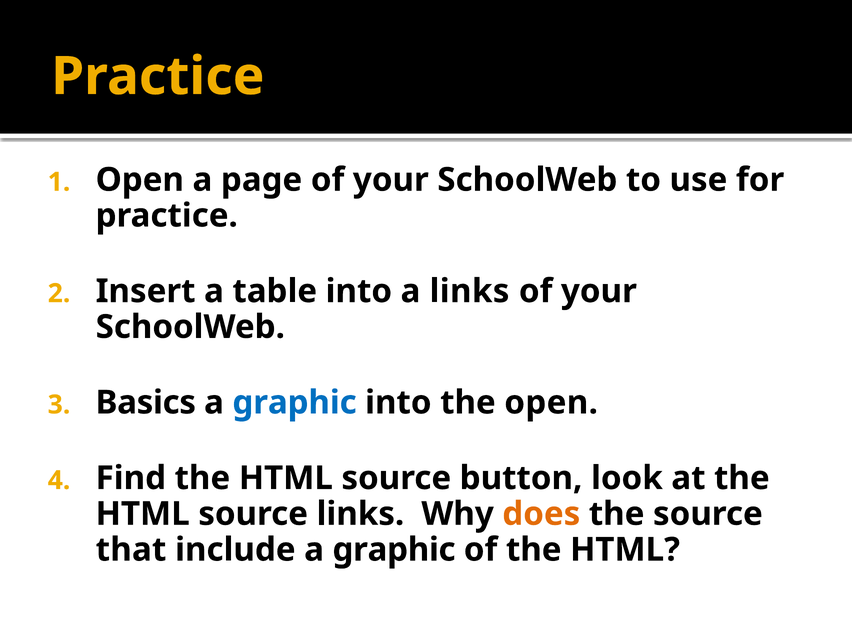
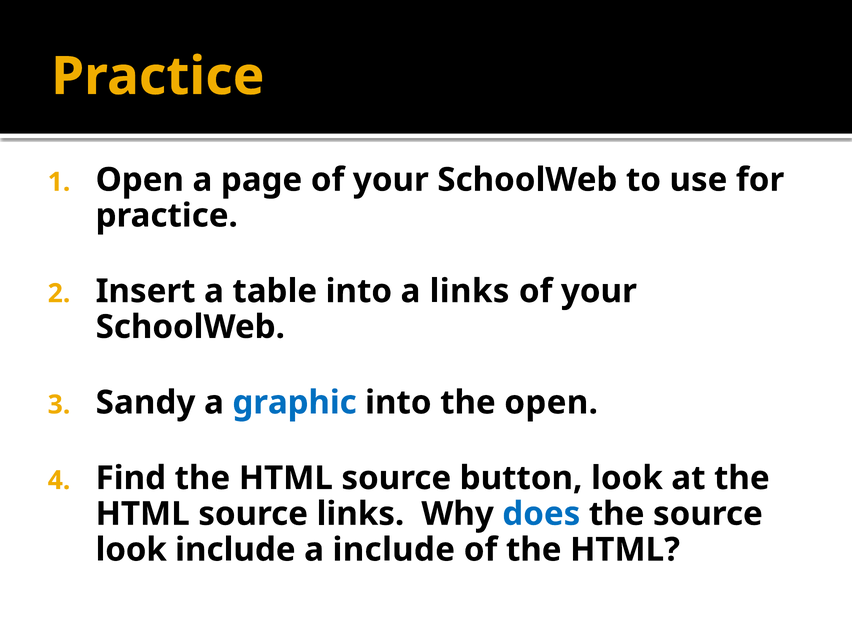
Basics: Basics -> Sandy
does colour: orange -> blue
that at (131, 550): that -> look
include a graphic: graphic -> include
